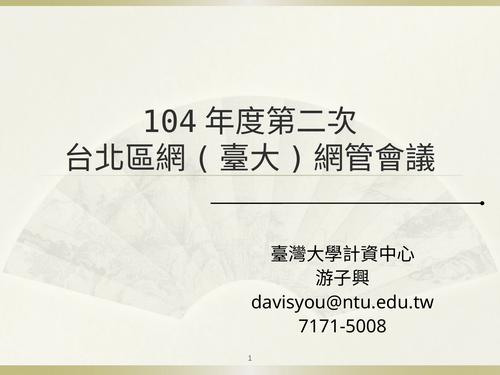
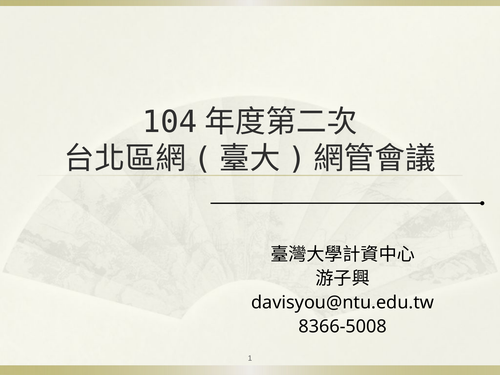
7171-5008: 7171-5008 -> 8366-5008
